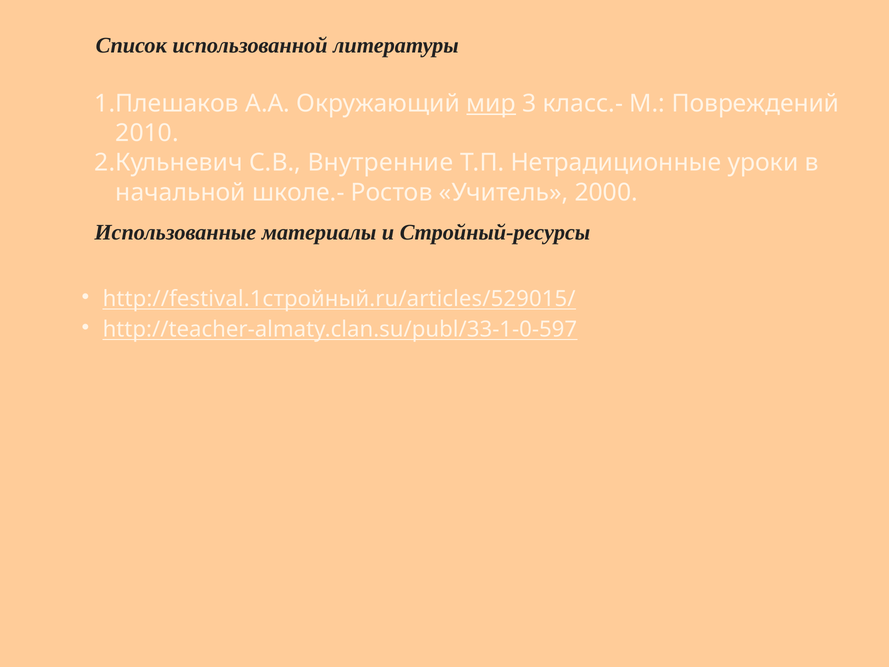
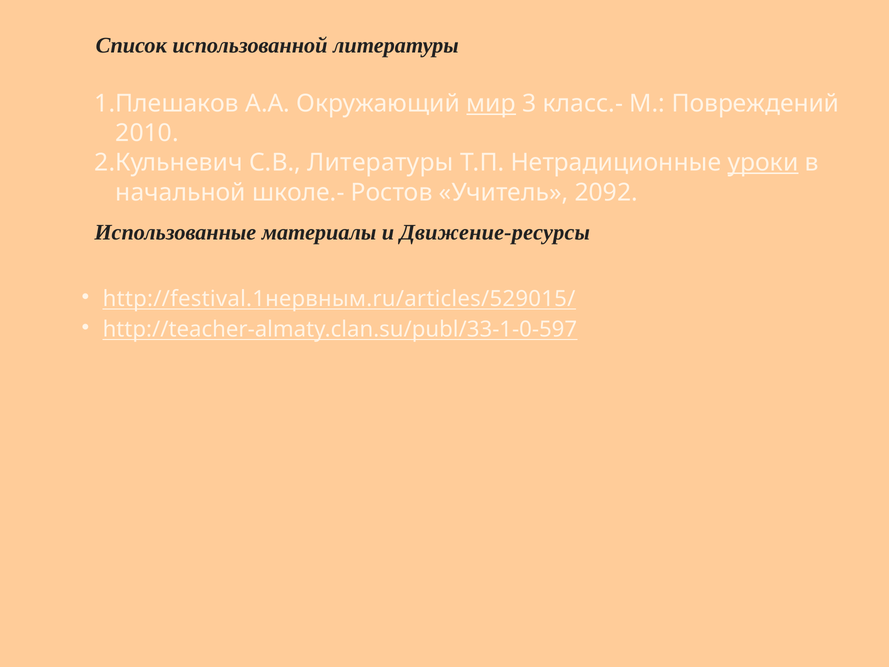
С.В Внутренние: Внутренние -> Литературы
уроки underline: none -> present
2000: 2000 -> 2092
Стройный-ресурсы: Стройный-ресурсы -> Движение-ресурсы
http://festival.1стройный.ru/articles/529015/: http://festival.1стройный.ru/articles/529015/ -> http://festival.1нервным.ru/articles/529015/
